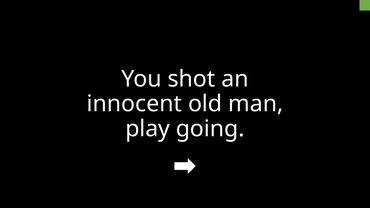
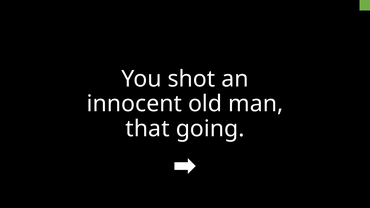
play: play -> that
